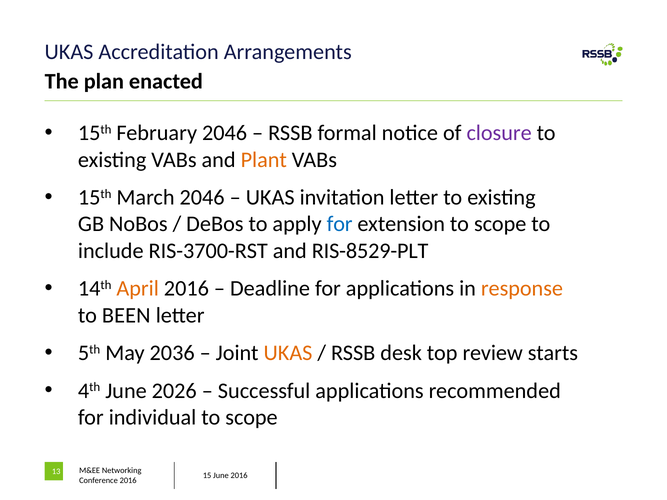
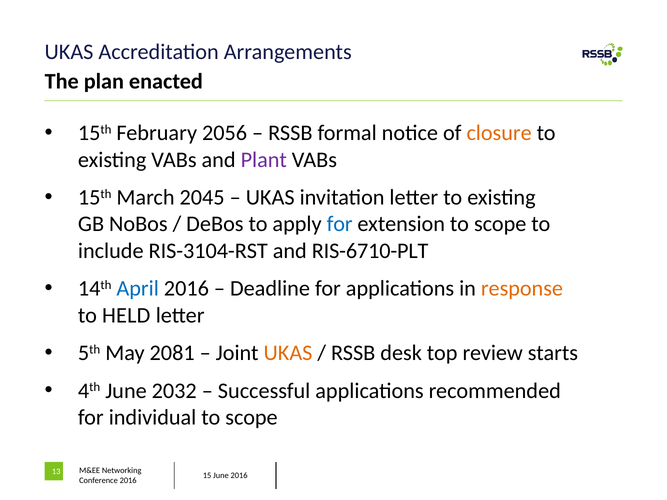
February 2046: 2046 -> 2056
closure colour: purple -> orange
Plant colour: orange -> purple
March 2046: 2046 -> 2045
RIS-3700-RST: RIS-3700-RST -> RIS-3104-RST
RIS-8529-PLT: RIS-8529-PLT -> RIS-6710-PLT
April colour: orange -> blue
BEEN: BEEN -> HELD
2036: 2036 -> 2081
2026: 2026 -> 2032
